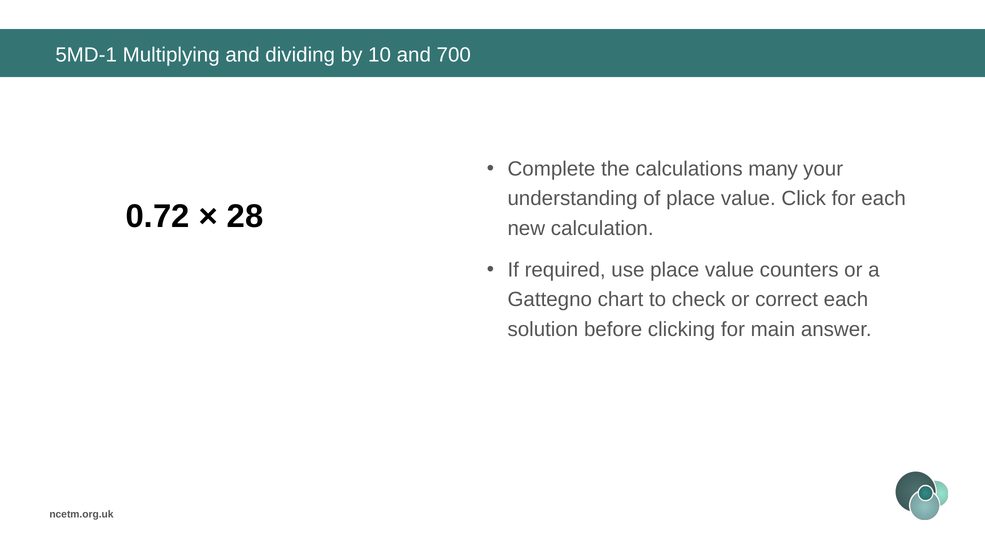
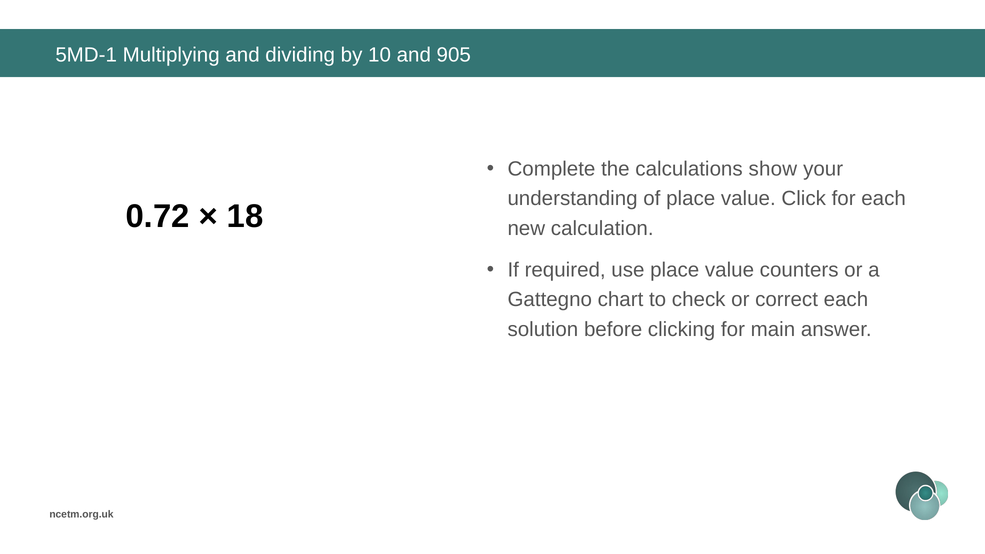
700: 700 -> 905
many: many -> show
28: 28 -> 18
